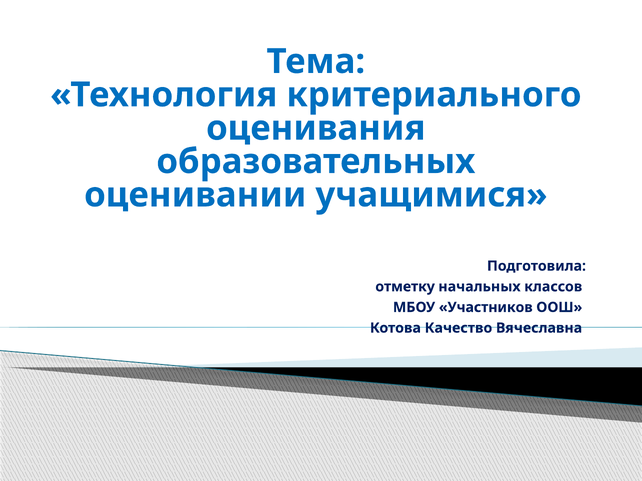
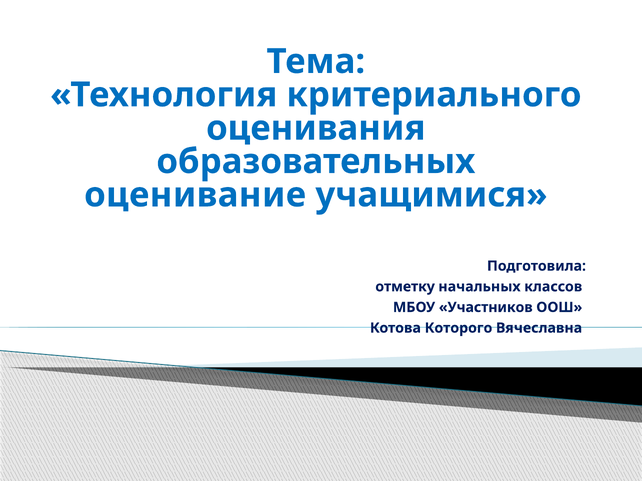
оценивании: оценивании -> оценивание
Качество: Качество -> Которого
